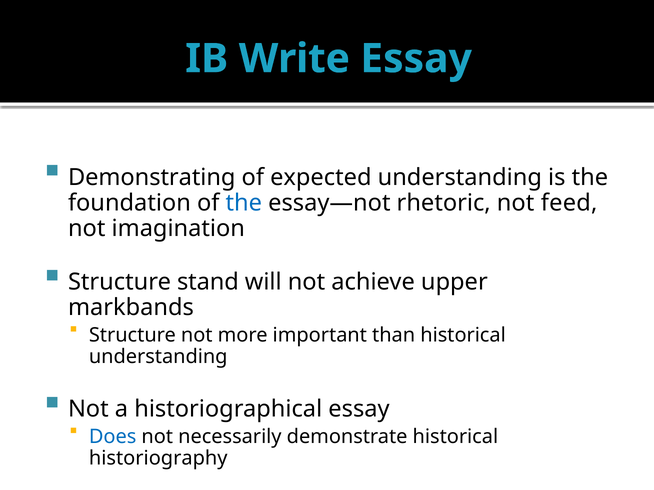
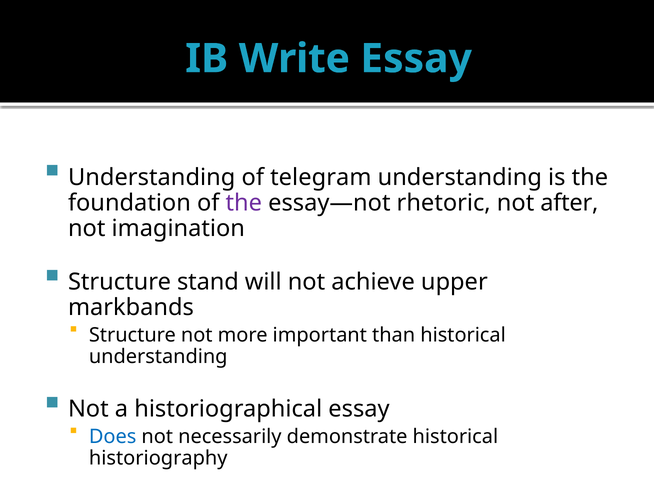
Demonstrating at (152, 178): Demonstrating -> Understanding
expected: expected -> telegram
the at (244, 203) colour: blue -> purple
feed: feed -> after
